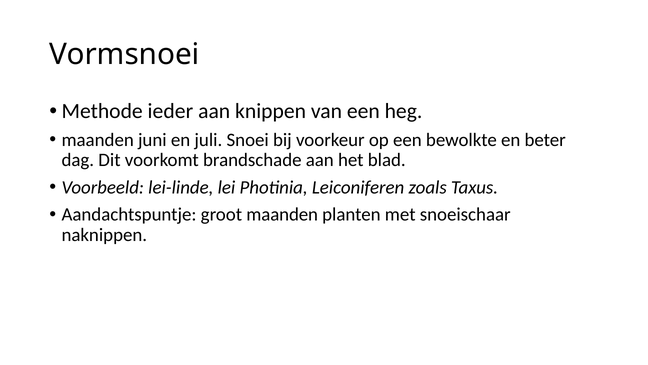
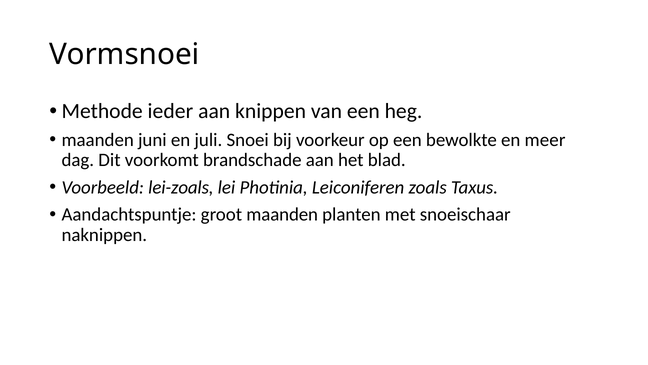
beter: beter -> meer
lei-linde: lei-linde -> lei-zoals
